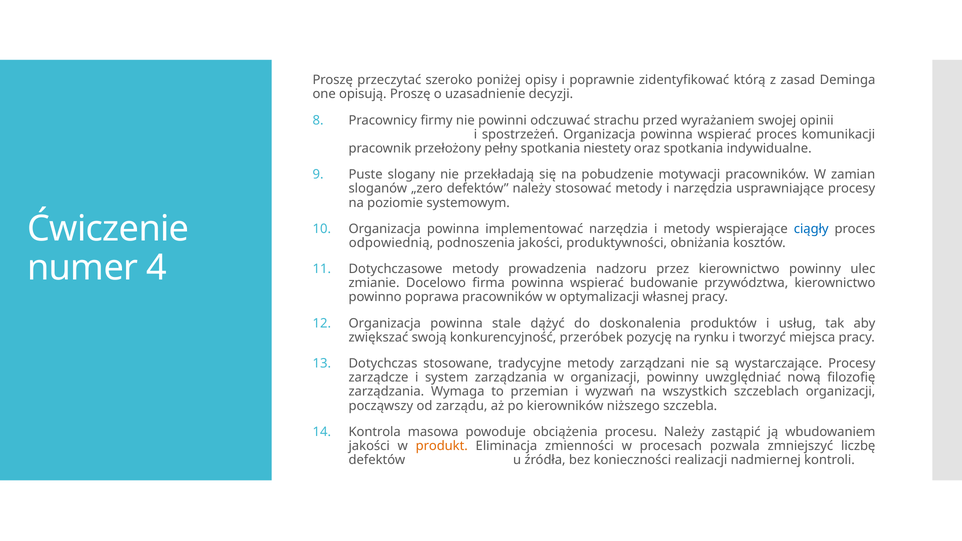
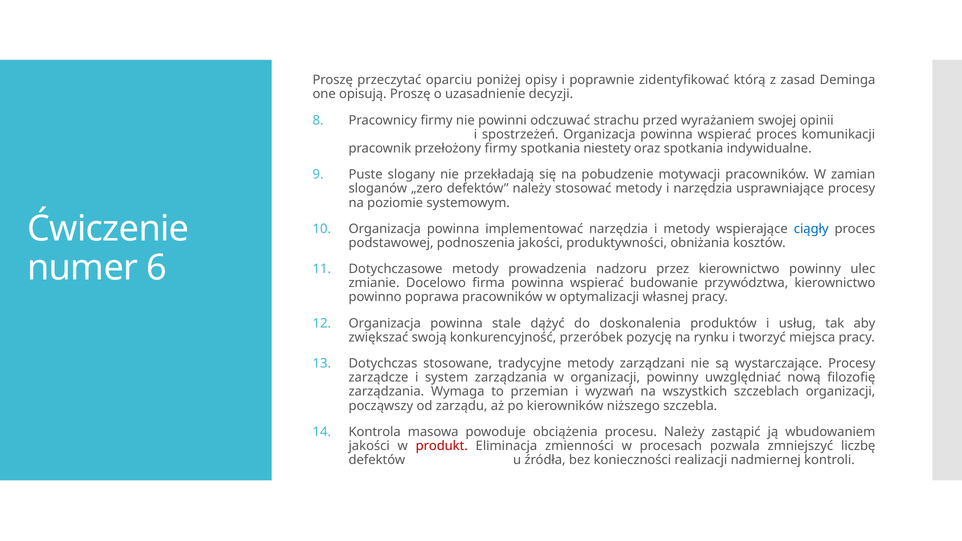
szeroko: szeroko -> oparciu
przełożony pełny: pełny -> firmy
odpowiednią: odpowiednią -> podstawowej
4: 4 -> 6
produkt colour: orange -> red
